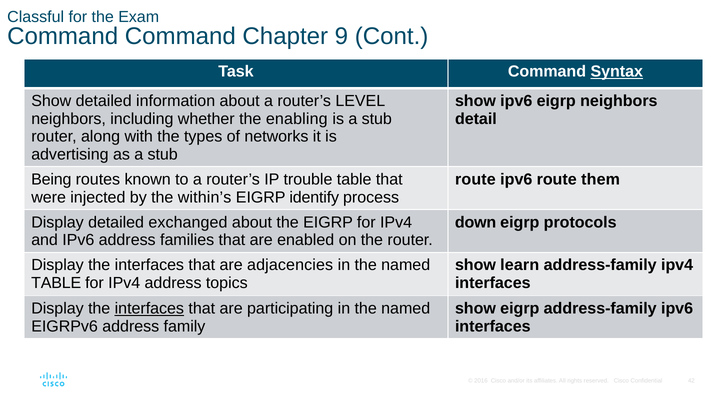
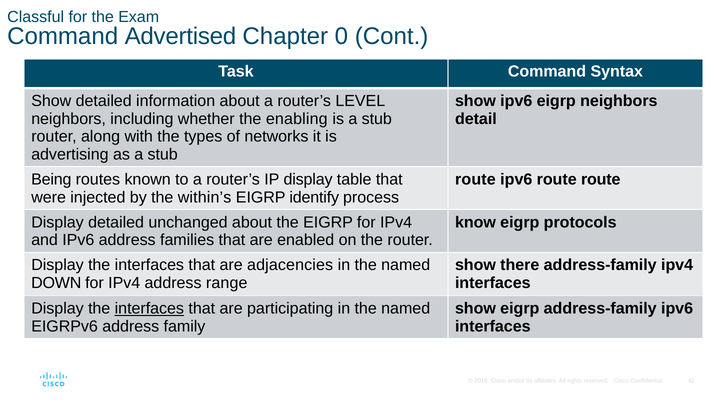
Command Command: Command -> Advertised
9: 9 -> 0
Syntax underline: present -> none
IP trouble: trouble -> display
route them: them -> route
exchanged: exchanged -> unchanged
down: down -> know
learn: learn -> there
TABLE at (56, 283): TABLE -> DOWN
topics: topics -> range
